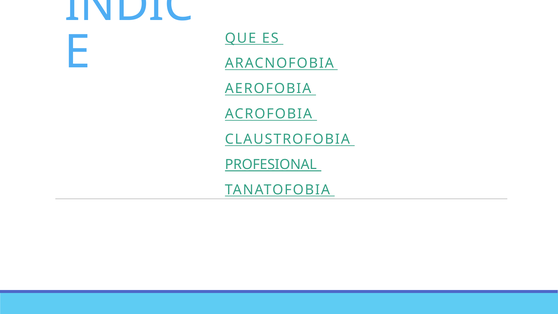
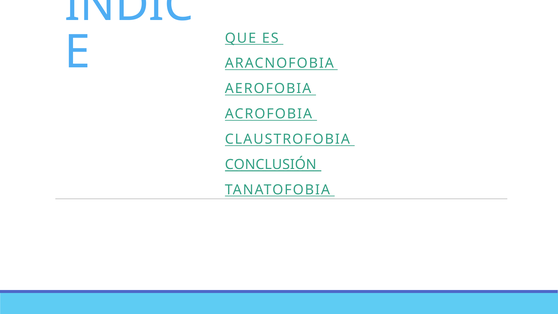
PROFESIONAL: PROFESIONAL -> CONCLUSIÓN
